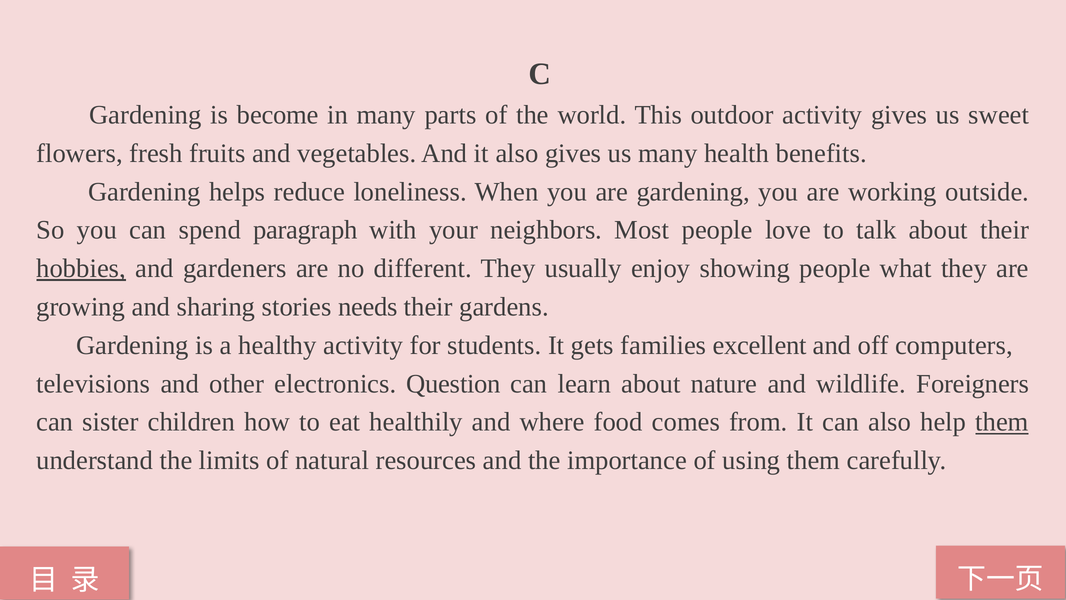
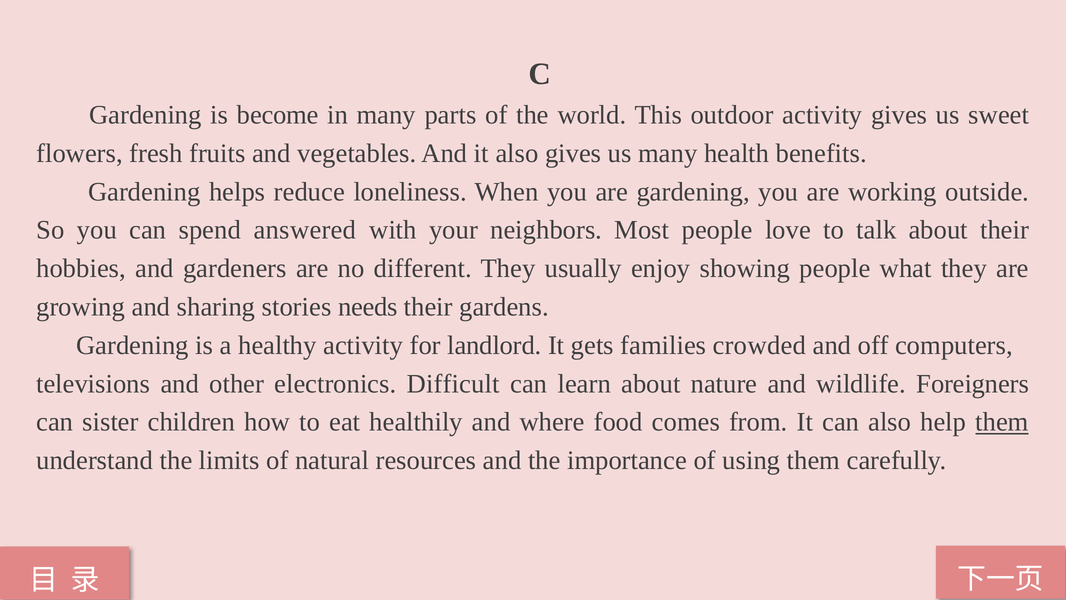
paragraph: paragraph -> answered
hobbies underline: present -> none
students: students -> landlord
excellent: excellent -> crowded
Question: Question -> Difficult
